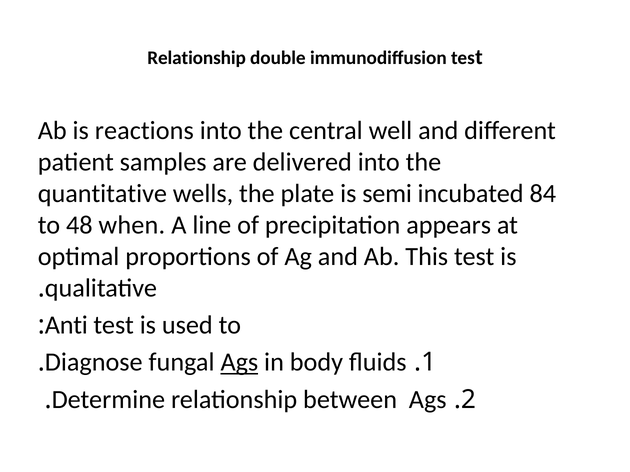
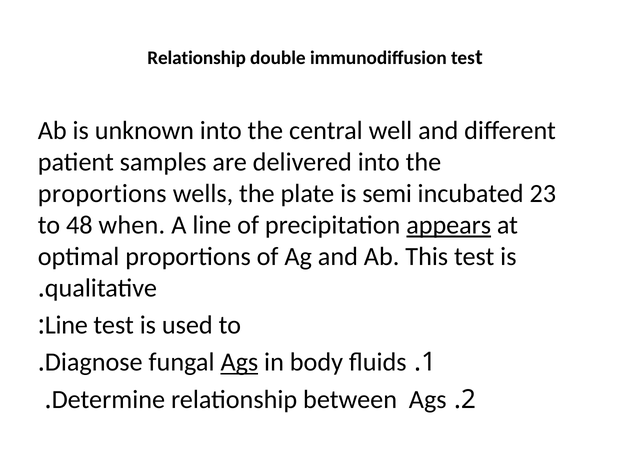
reactions: reactions -> unknown
quantitative at (102, 194): quantitative -> proportions
84: 84 -> 23
appears underline: none -> present
Anti at (66, 326): Anti -> Line
